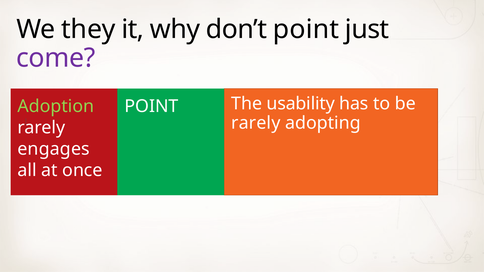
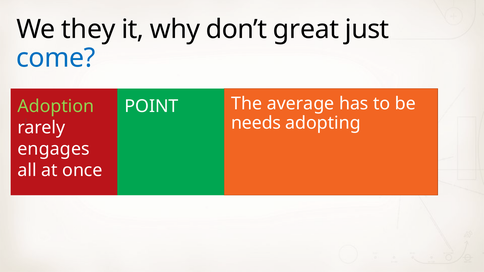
don’t point: point -> great
come colour: purple -> blue
usability: usability -> average
rarely at (256, 123): rarely -> needs
